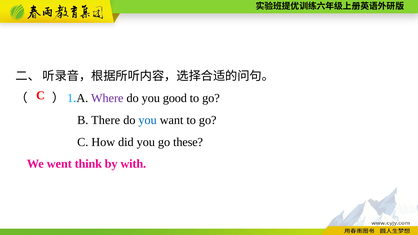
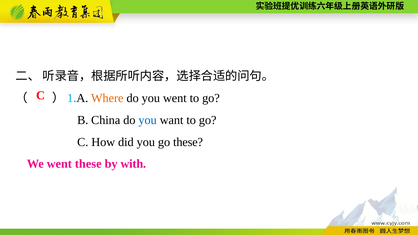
Where colour: purple -> orange
you good: good -> went
There: There -> China
went think: think -> these
